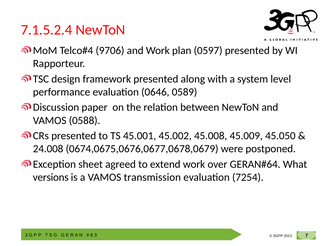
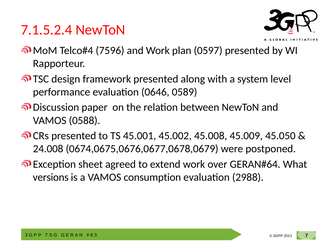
9706: 9706 -> 7596
transmission: transmission -> consumption
7254: 7254 -> 2988
